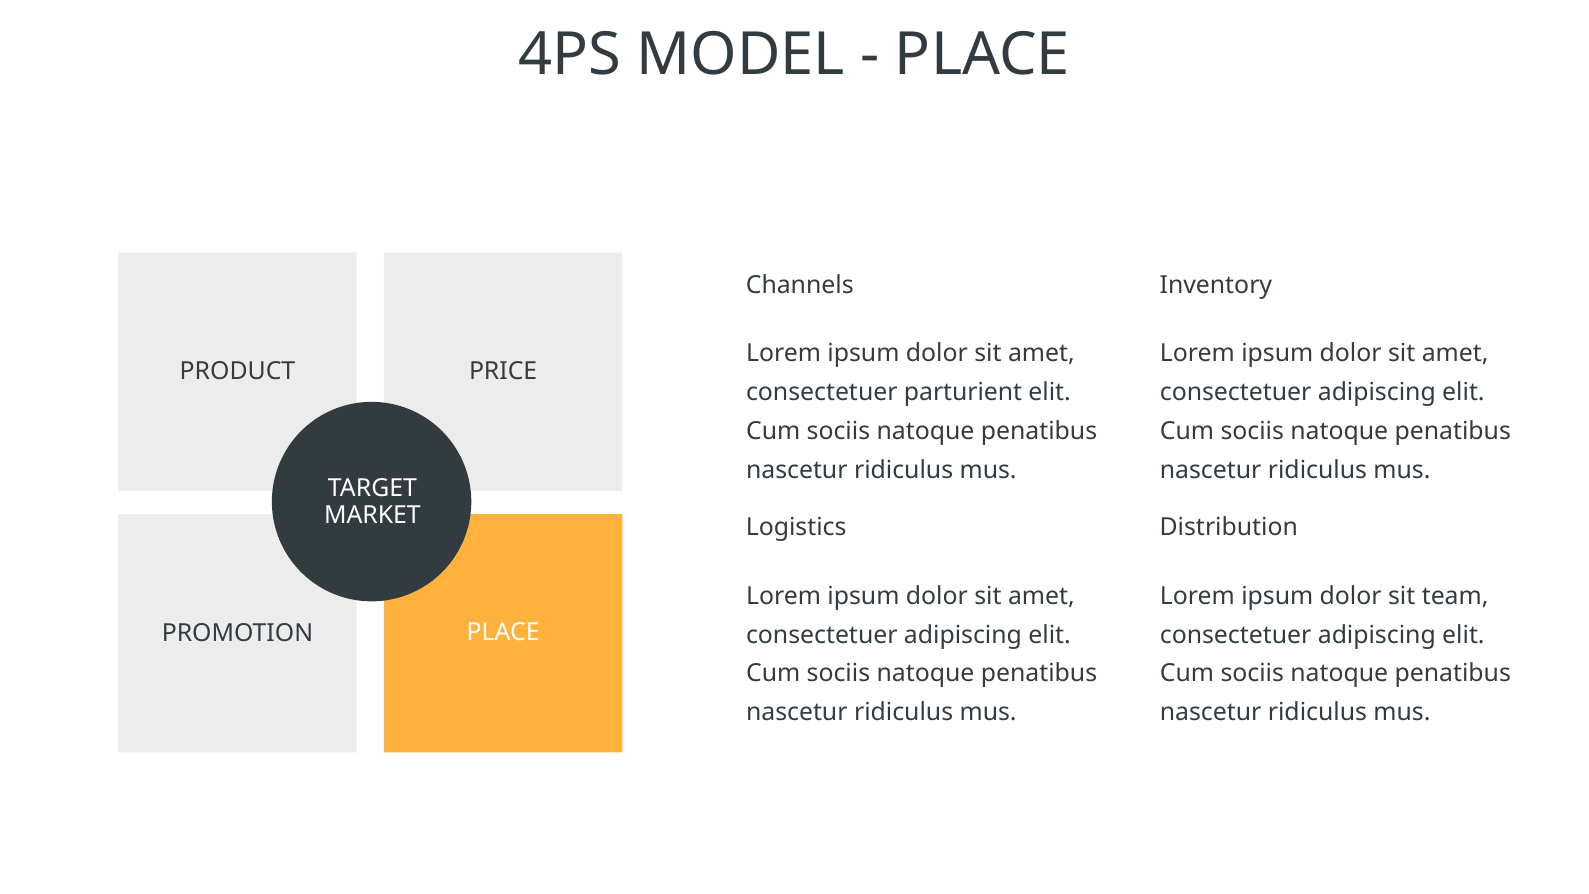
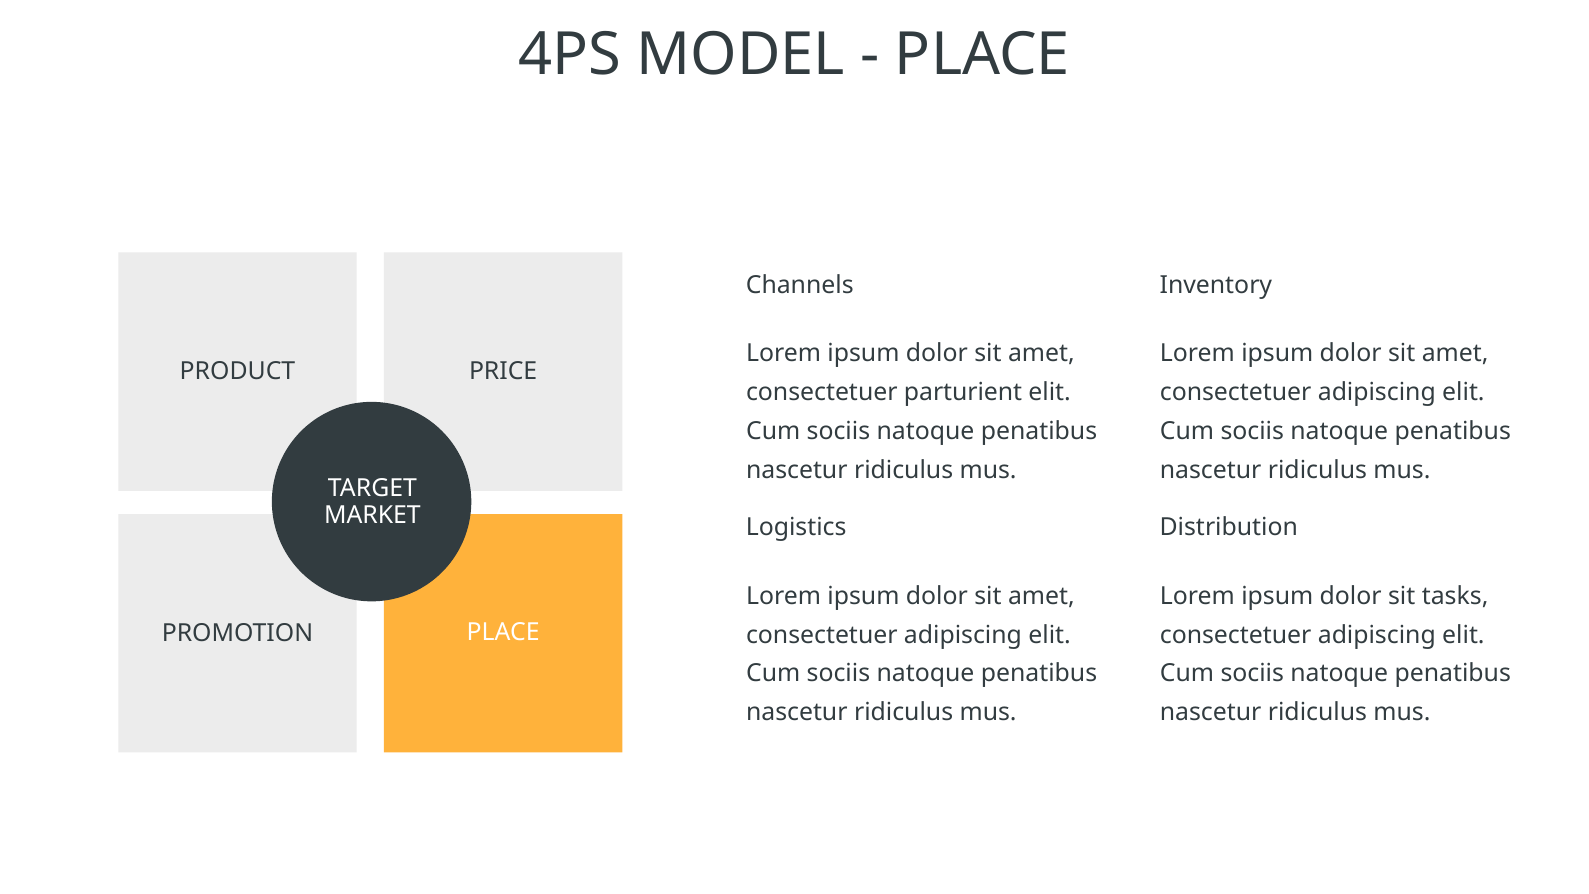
team: team -> tasks
